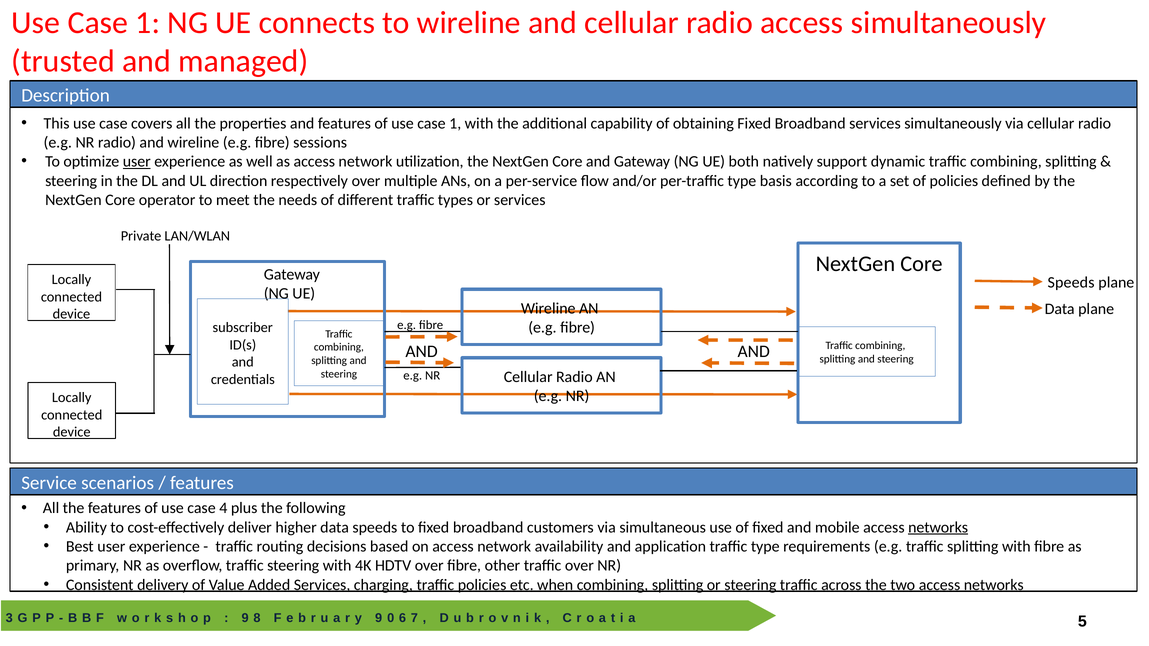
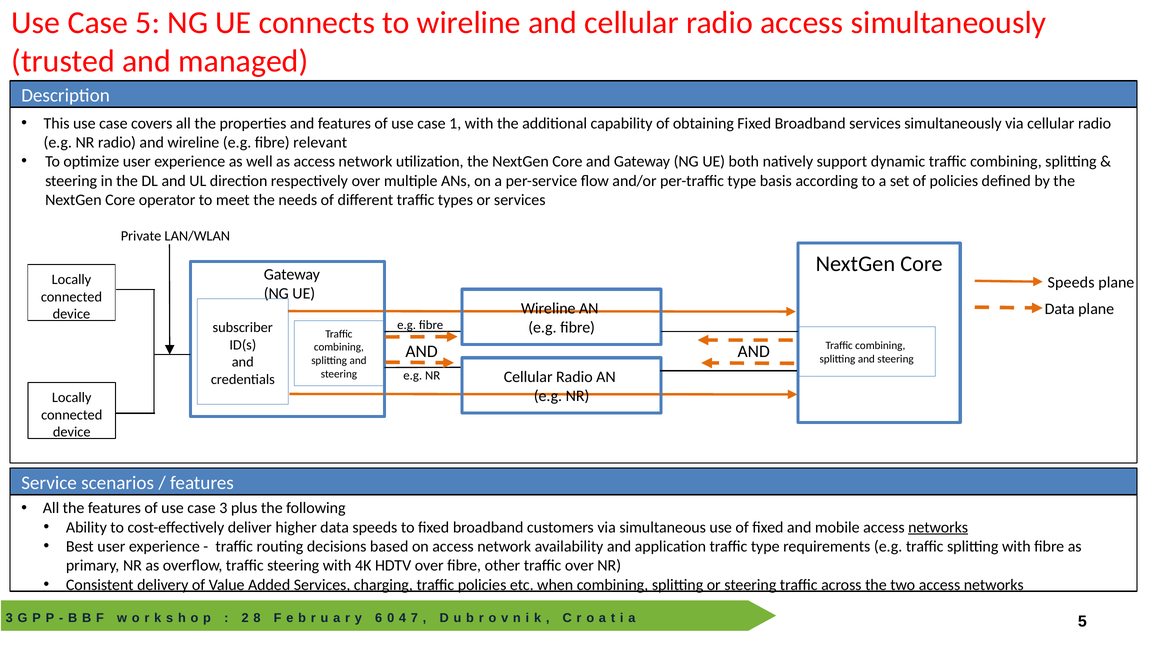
1 at (148, 23): 1 -> 5
sessions: sessions -> relevant
user at (137, 162) underline: present -> none
case 4: 4 -> 3
9 at (245, 618): 9 -> 2
9 at (379, 618): 9 -> 6
6: 6 -> 4
